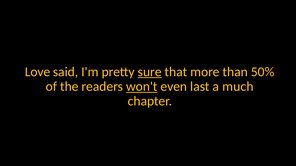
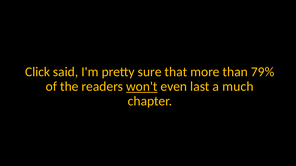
Love: Love -> Click
sure underline: present -> none
50%: 50% -> 79%
